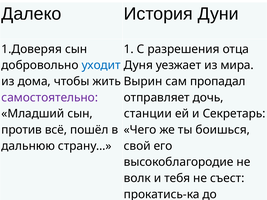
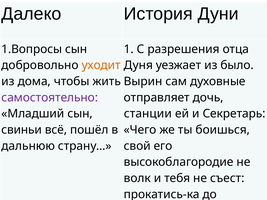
1.Доверяя: 1.Доверяя -> 1.Вопросы
уходит colour: blue -> orange
мира: мира -> было
пропадал: пропадал -> духовные
против: против -> свиньи
